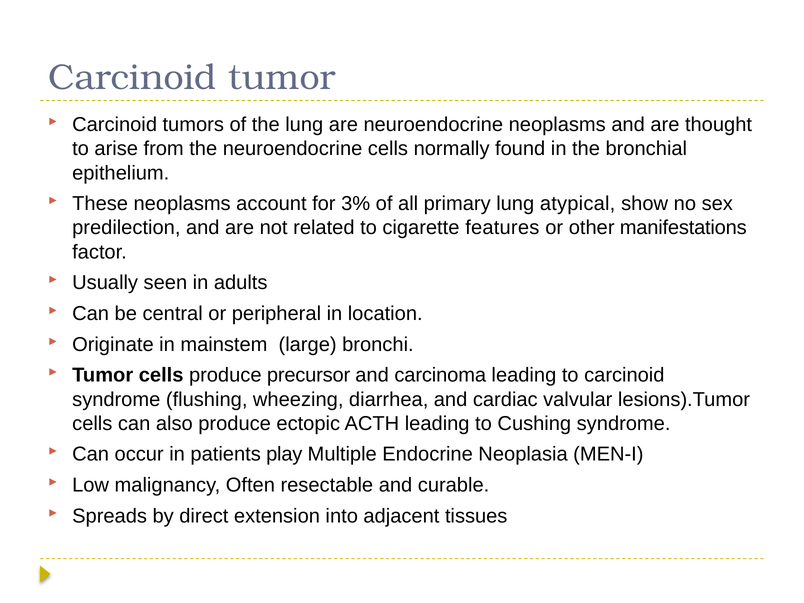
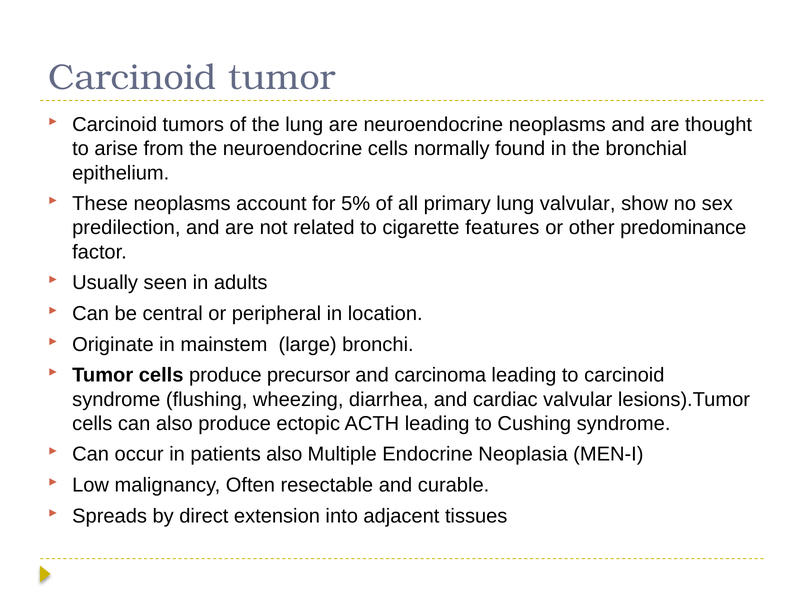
3%: 3% -> 5%
lung atypical: atypical -> valvular
manifestations: manifestations -> predominance
patients play: play -> also
